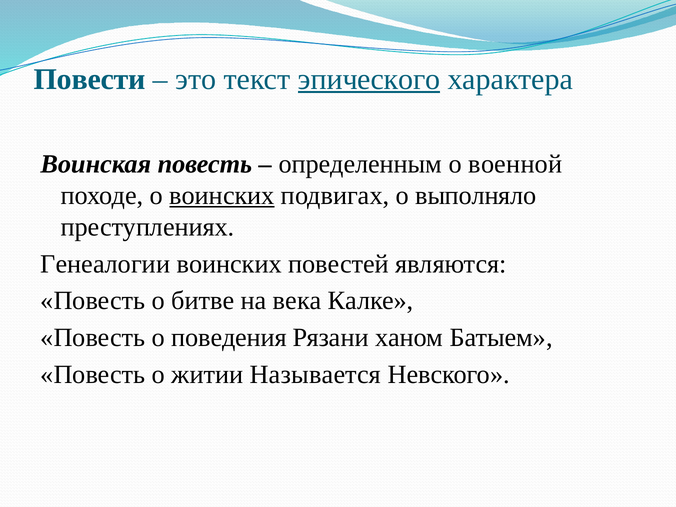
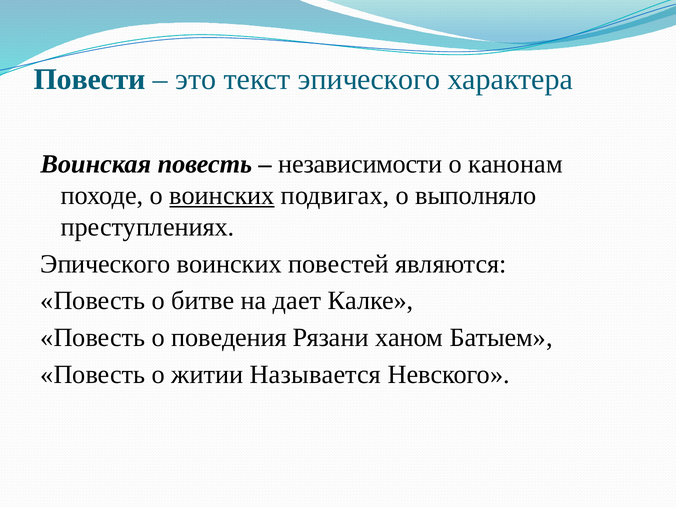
эпического at (369, 79) underline: present -> none
определенным: определенным -> независимости
военной: военной -> канонам
Генеалогии at (105, 264): Генеалогии -> Эпического
века: века -> дает
